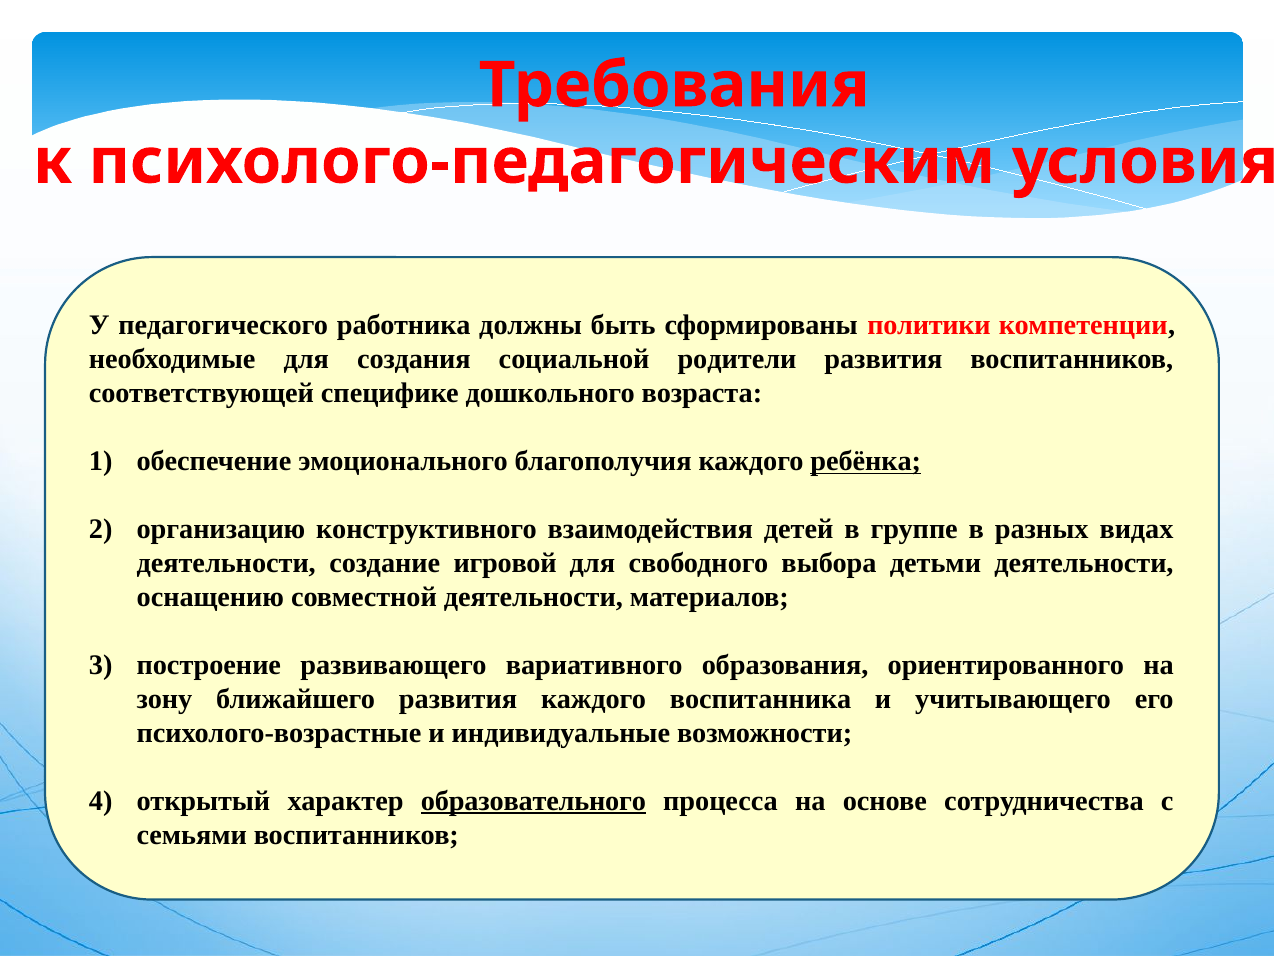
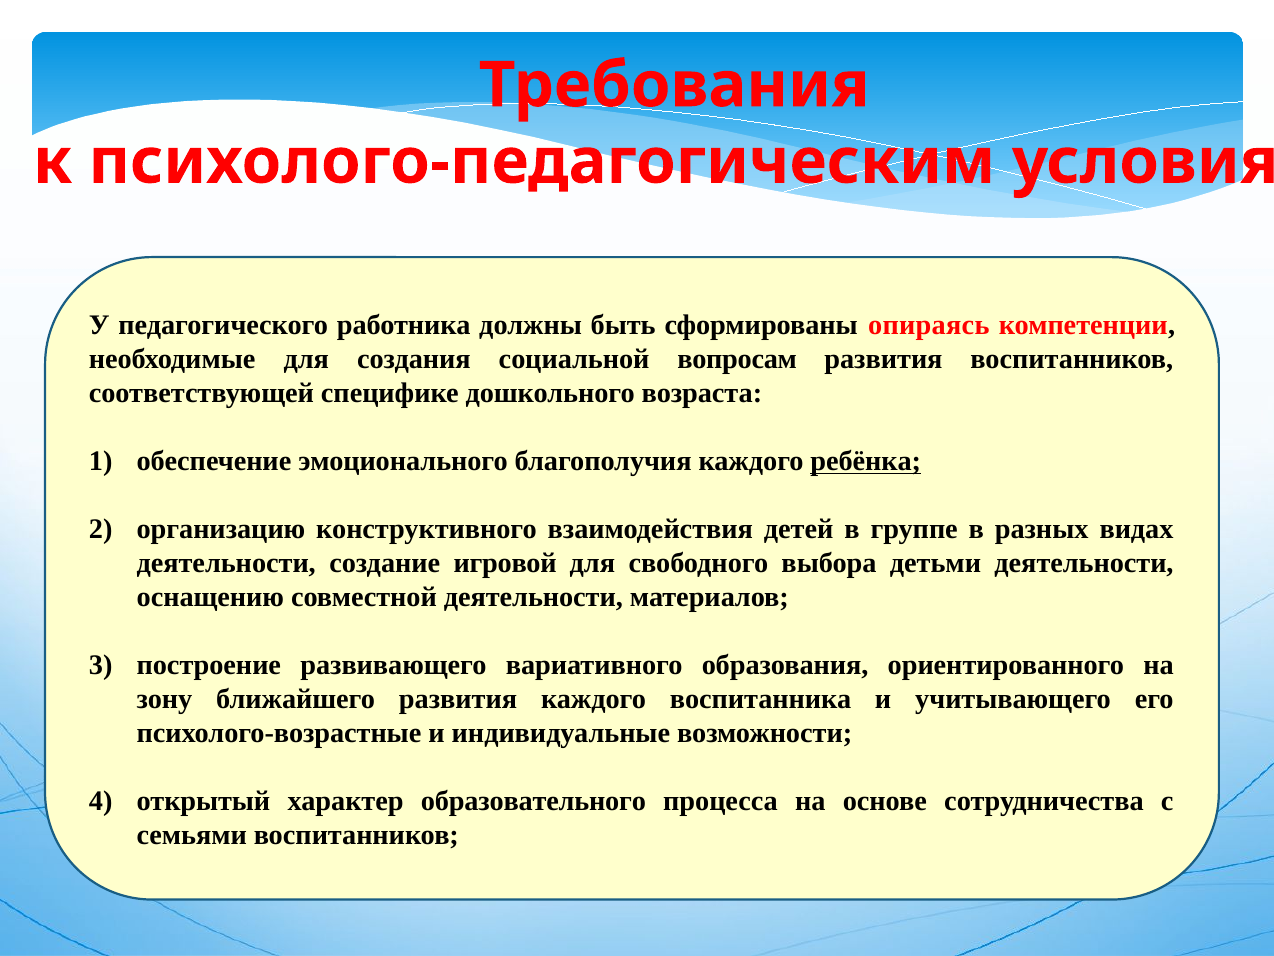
политики: политики -> опираясь
родители: родители -> вопросам
образовательного underline: present -> none
